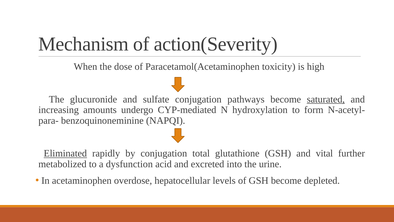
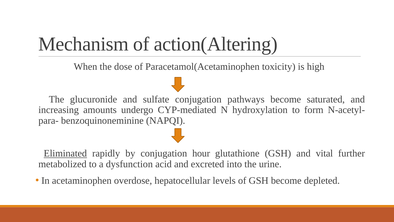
action(Severity: action(Severity -> action(Altering
saturated underline: present -> none
total: total -> hour
